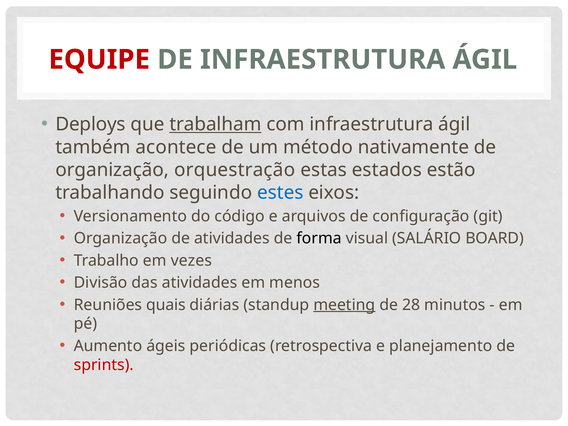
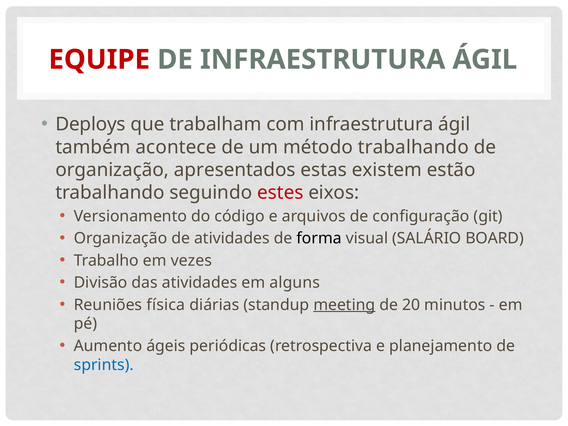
trabalham underline: present -> none
método nativamente: nativamente -> trabalhando
orquestração: orquestração -> apresentados
estados: estados -> existem
estes colour: blue -> red
menos: menos -> alguns
quais: quais -> física
28: 28 -> 20
sprints colour: red -> blue
